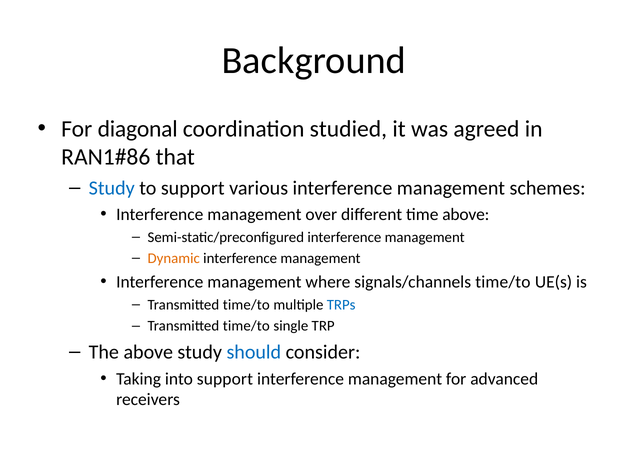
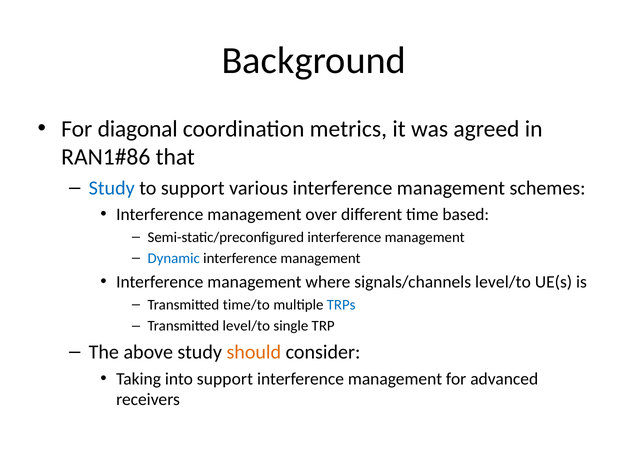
studied: studied -> metrics
time above: above -> based
Dynamic colour: orange -> blue
signals/channels time/to: time/to -> level/to
time/to at (246, 326): time/to -> level/to
should colour: blue -> orange
